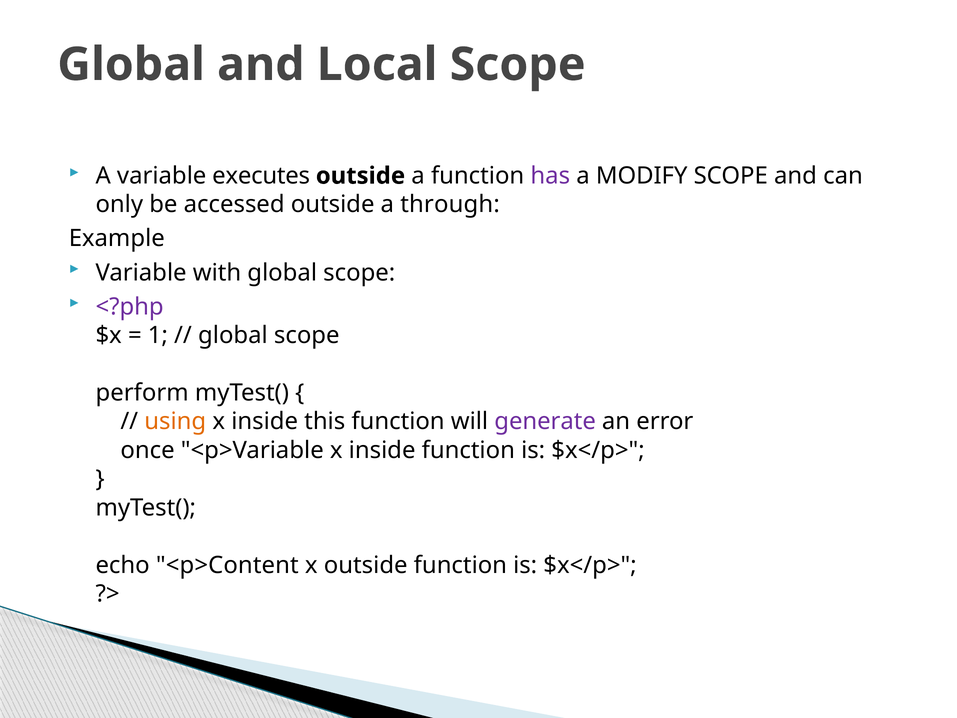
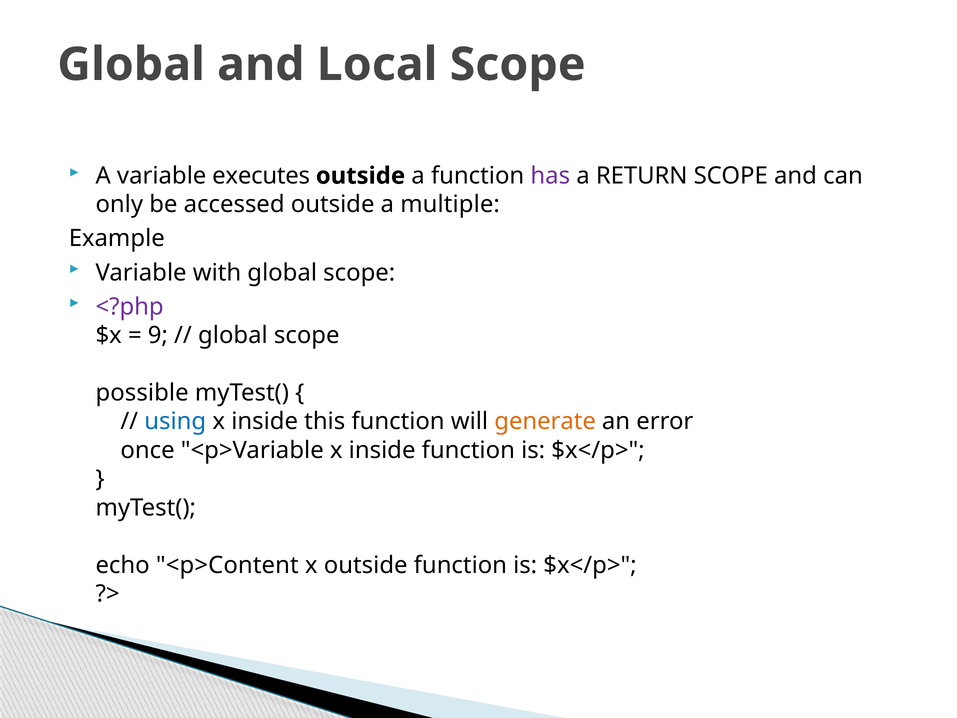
MODIFY: MODIFY -> RETURN
through: through -> multiple
1: 1 -> 9
perform: perform -> possible
using colour: orange -> blue
generate colour: purple -> orange
